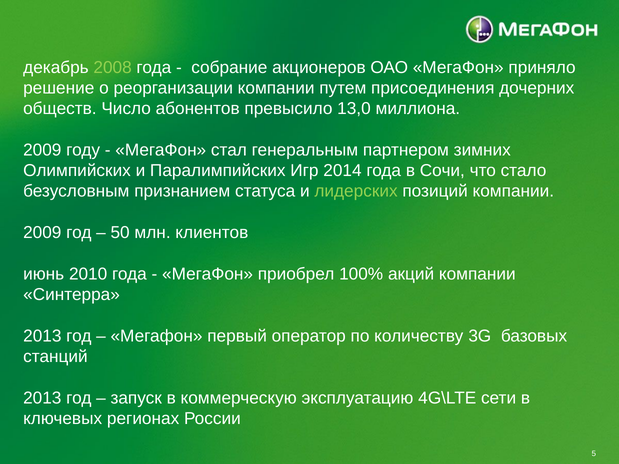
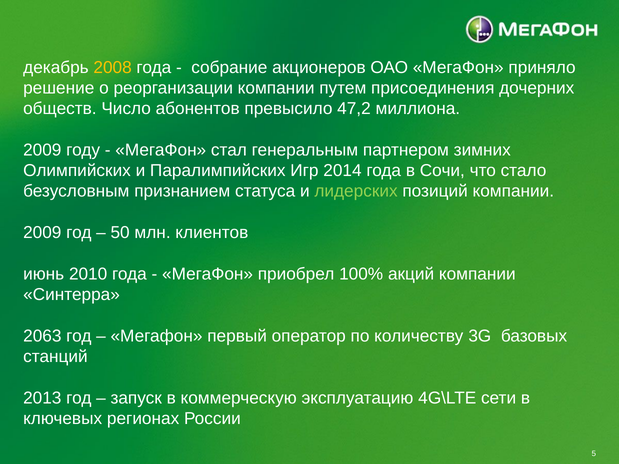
2008 colour: light green -> yellow
13,0: 13,0 -> 47,2
2013 at (42, 336): 2013 -> 2063
